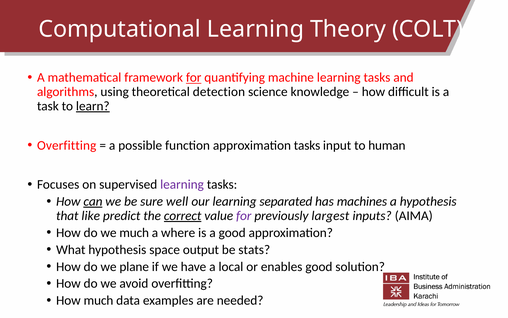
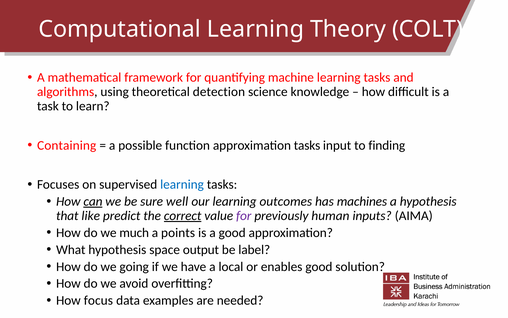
for at (194, 78) underline: present -> none
learn underline: present -> none
Overfitting at (67, 145): Overfitting -> Containing
human: human -> finding
learning at (182, 184) colour: purple -> blue
separated: separated -> outcomes
largest: largest -> human
where: where -> points
stats: stats -> label
plane: plane -> going
How much: much -> focus
